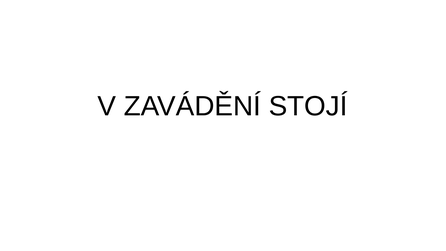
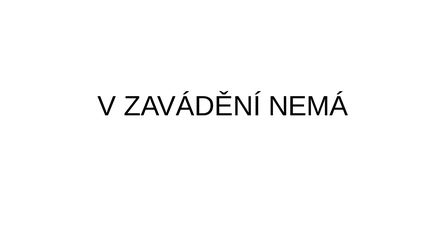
STOJÍ: STOJÍ -> NEMÁ
